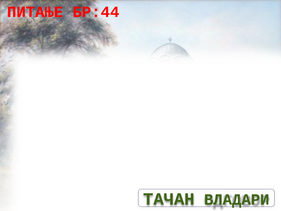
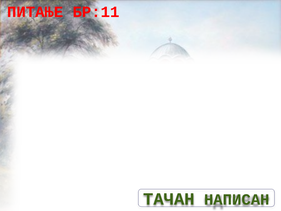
БР:44: БР:44 -> БР:11
ВЛАДАРИ: ВЛАДАРИ -> НАПИСАН
